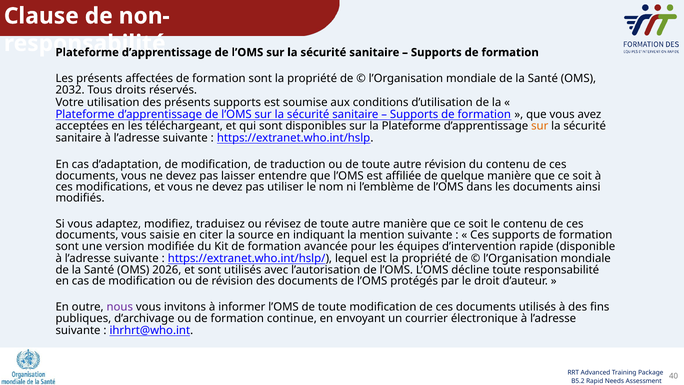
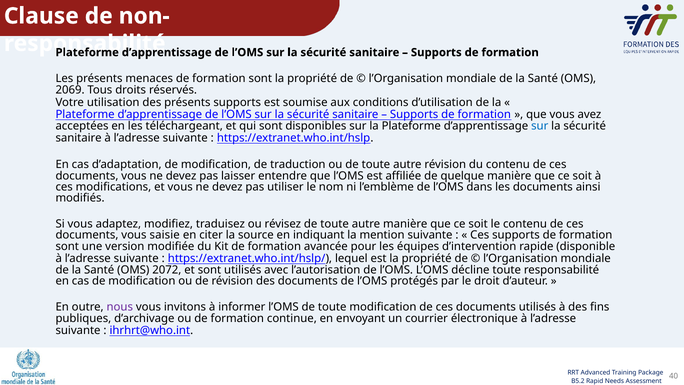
affectées: affectées -> menaces
2032: 2032 -> 2069
sur at (540, 126) colour: orange -> blue
2026: 2026 -> 2072
